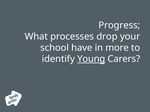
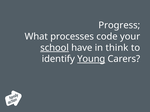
drop: drop -> code
school underline: none -> present
more: more -> think
